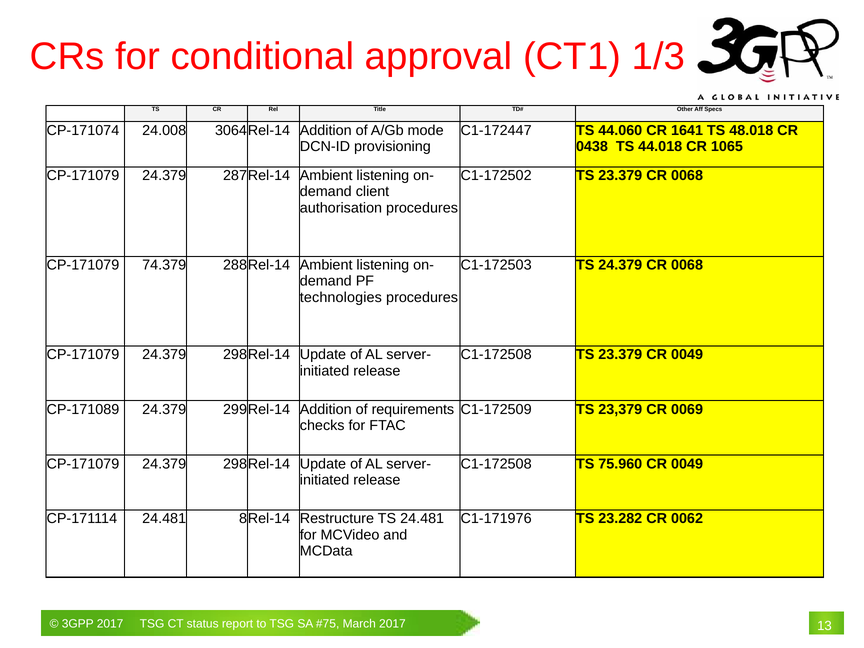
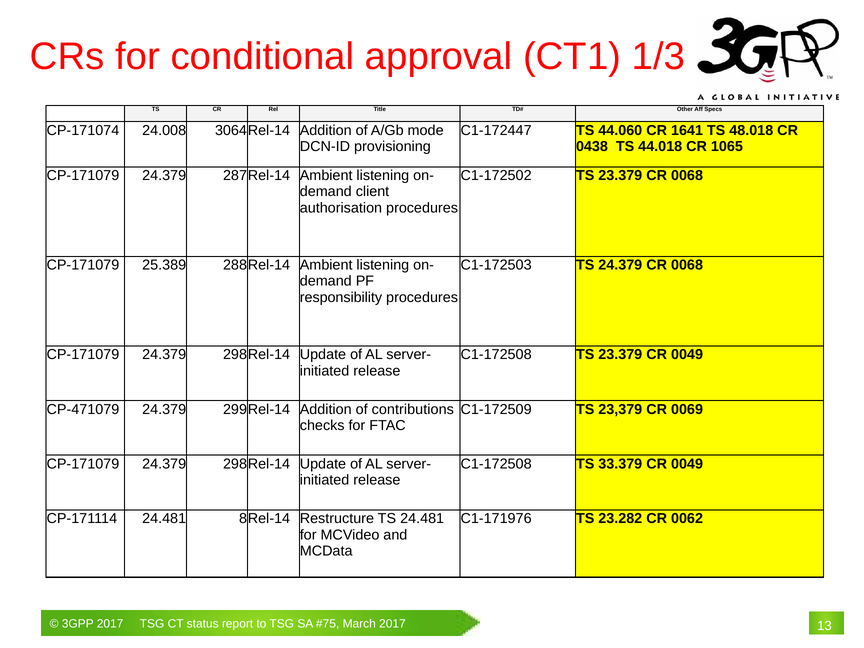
74.379: 74.379 -> 25.389
technologies: technologies -> responsibility
CP-171089: CP-171089 -> CP-471079
requirements: requirements -> contributions
75.960: 75.960 -> 33.379
